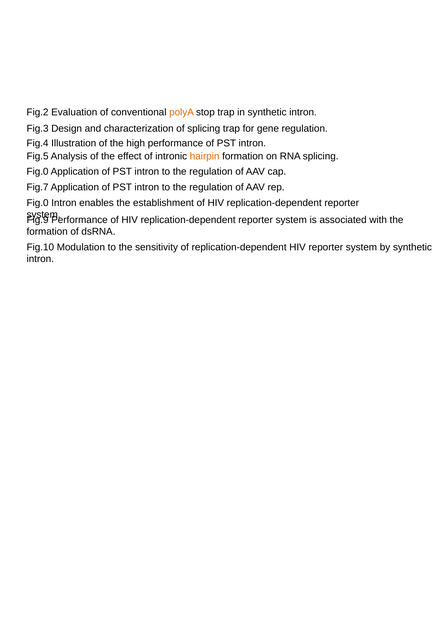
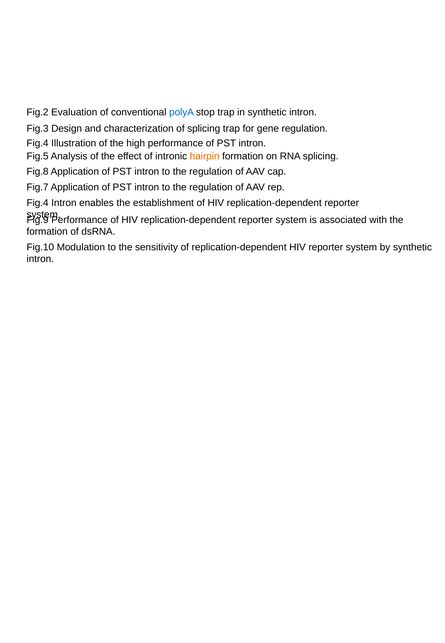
polyA colour: orange -> blue
Fig.0 at (38, 172): Fig.0 -> Fig.8
Fig.0 at (38, 203): Fig.0 -> Fig.4
